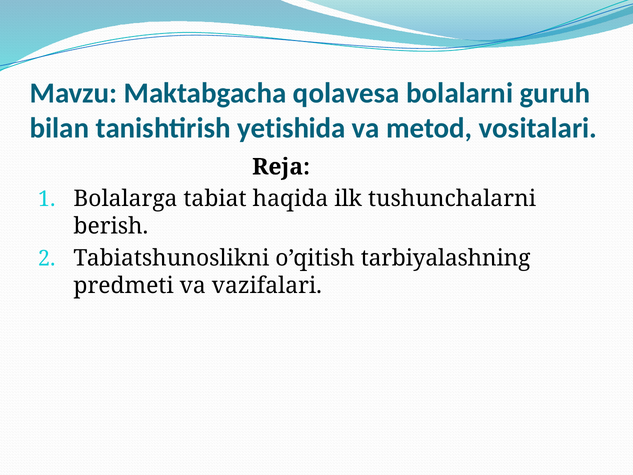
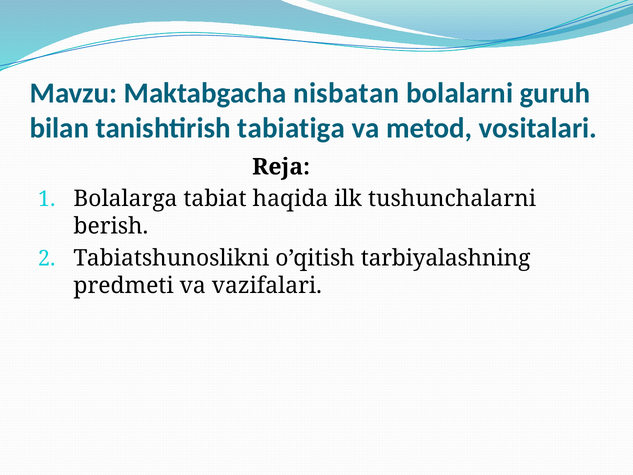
qolavesa: qolavesa -> nisbatan
yetishida: yetishida -> tabiatiga
